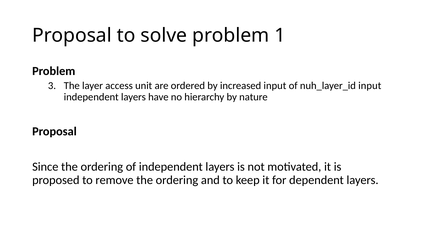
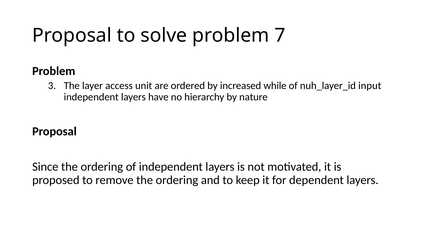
1: 1 -> 7
increased input: input -> while
